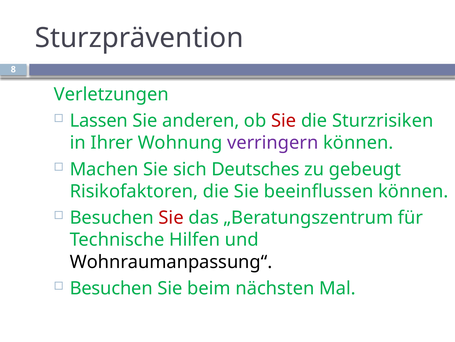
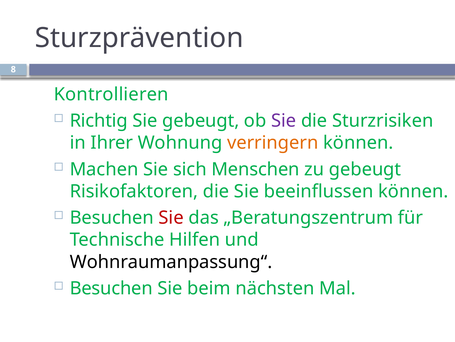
Verletzungen: Verletzungen -> Kontrollieren
Lassen: Lassen -> Richtig
Sie anderen: anderen -> gebeugt
Sie at (284, 121) colour: red -> purple
verringern colour: purple -> orange
Deutsches: Deutsches -> Menschen
